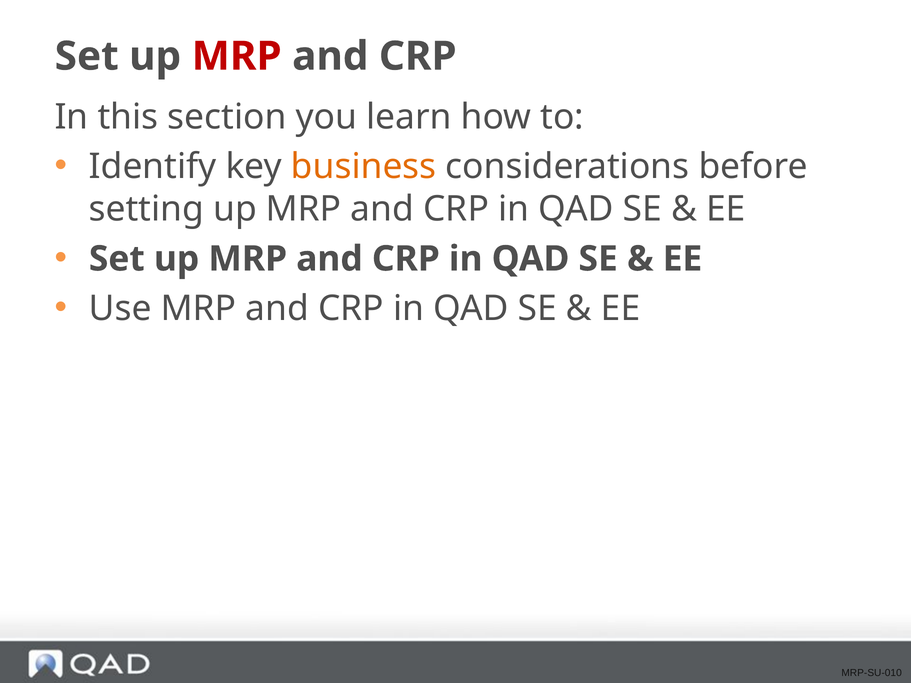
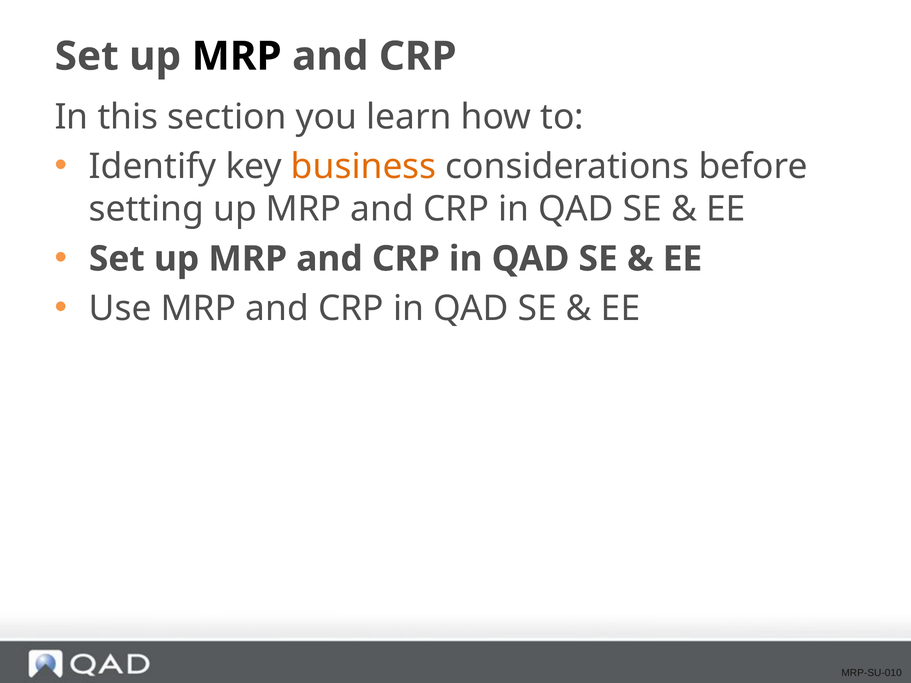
MRP at (237, 56) colour: red -> black
